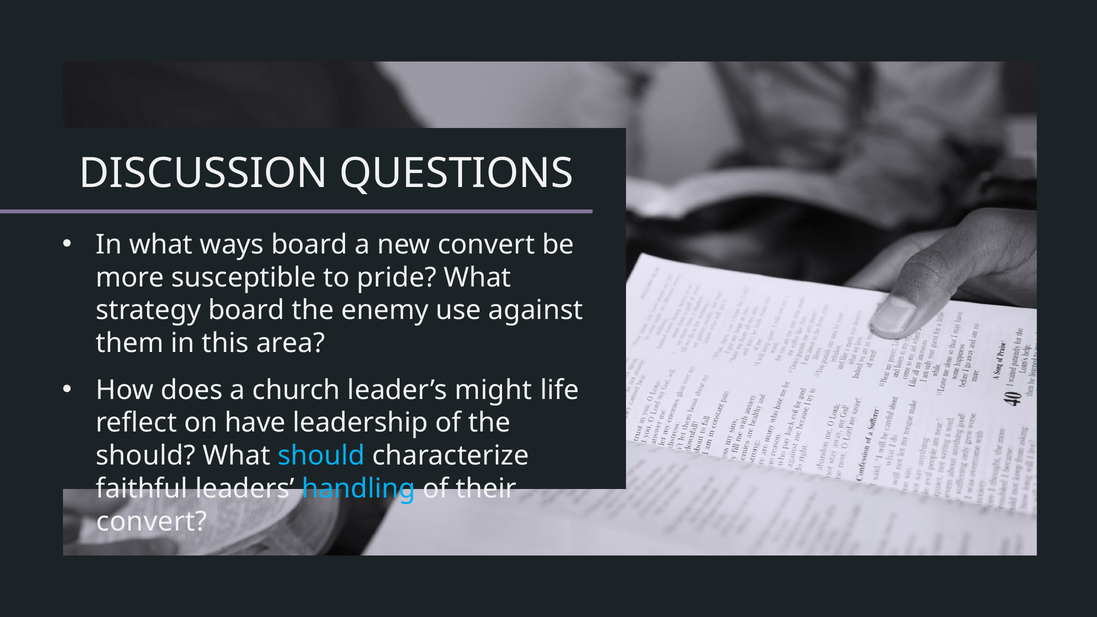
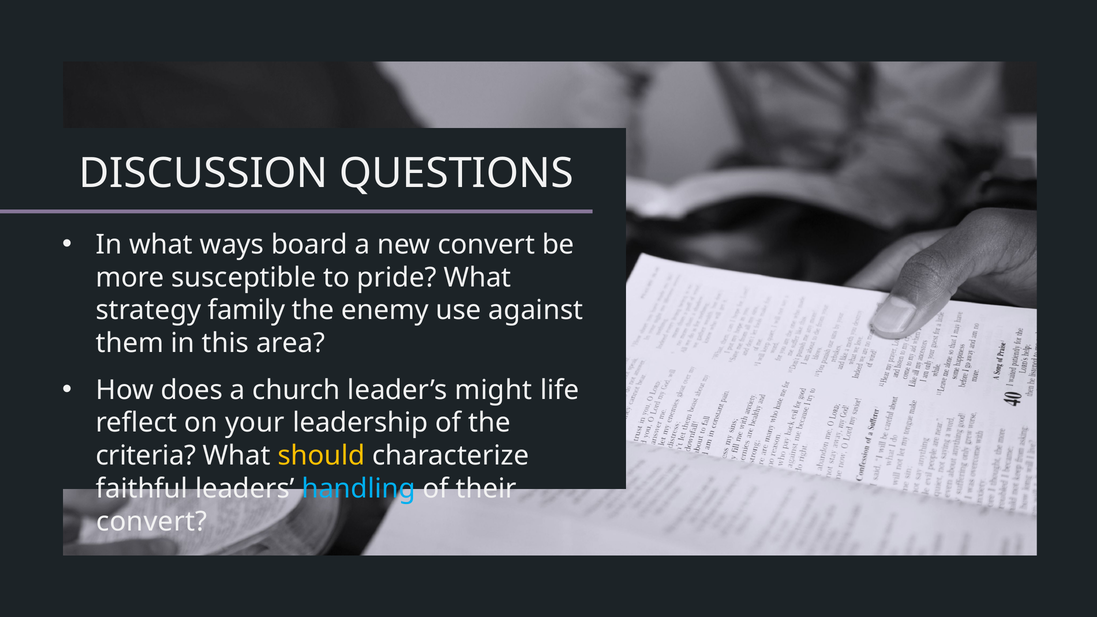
strategy board: board -> family
have: have -> your
should at (146, 456): should -> criteria
should at (321, 456) colour: light blue -> yellow
